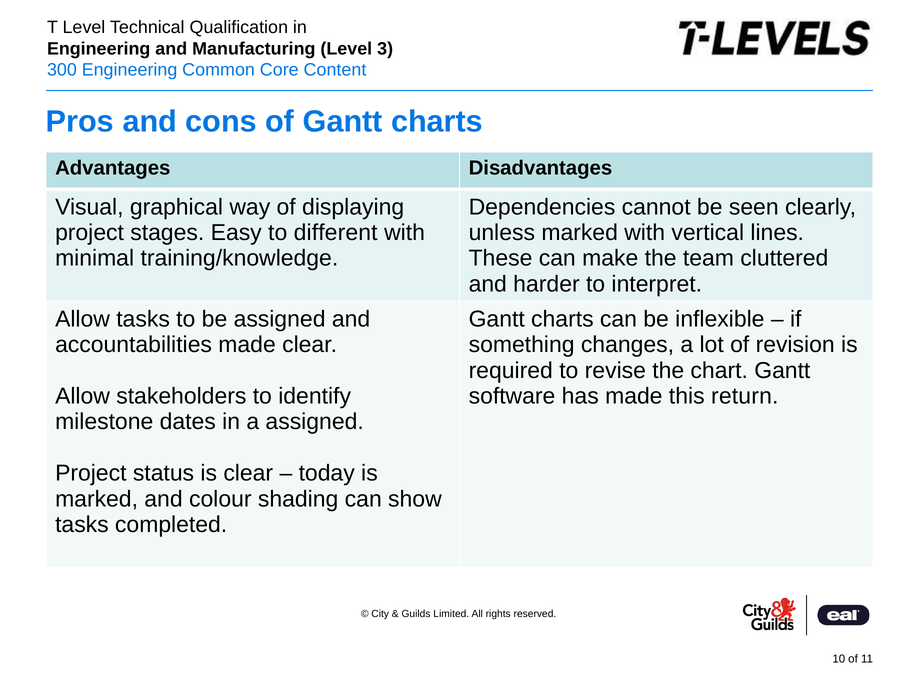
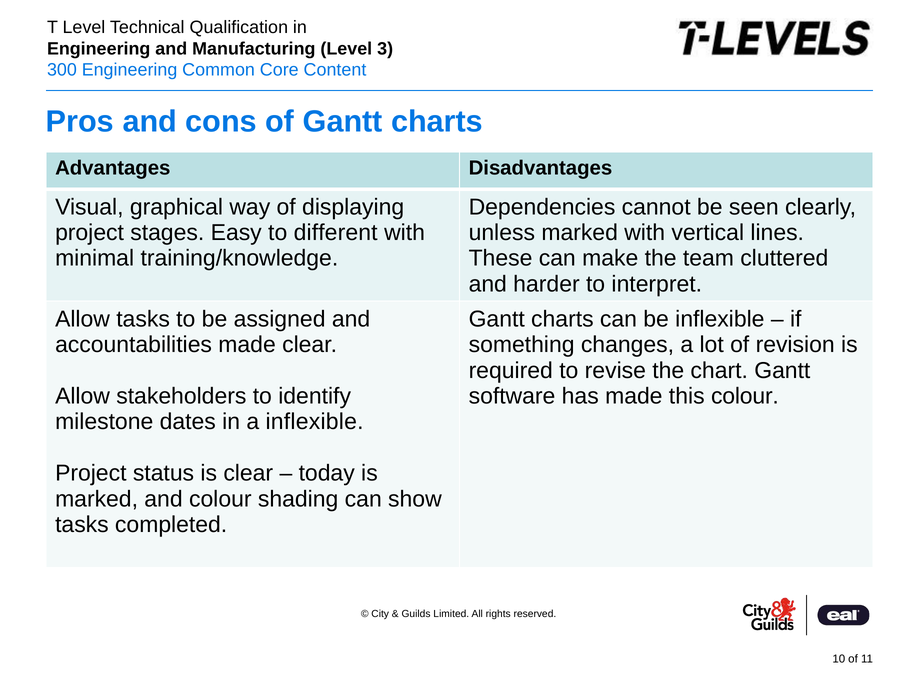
this return: return -> colour
a assigned: assigned -> inflexible
